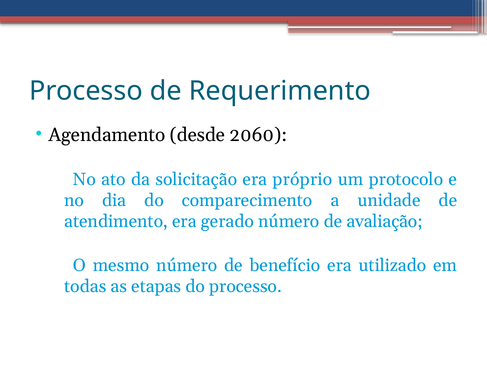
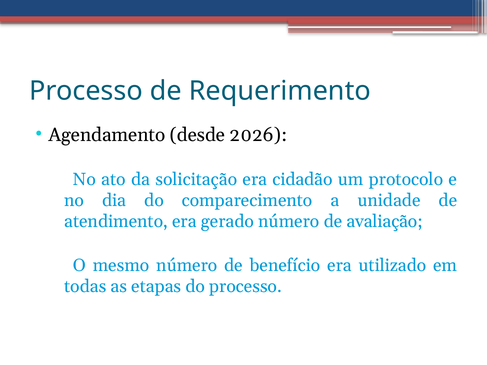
2060: 2060 -> 2026
próprio: próprio -> cidadão
